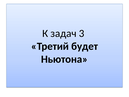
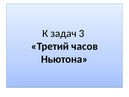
будет: будет -> часов
